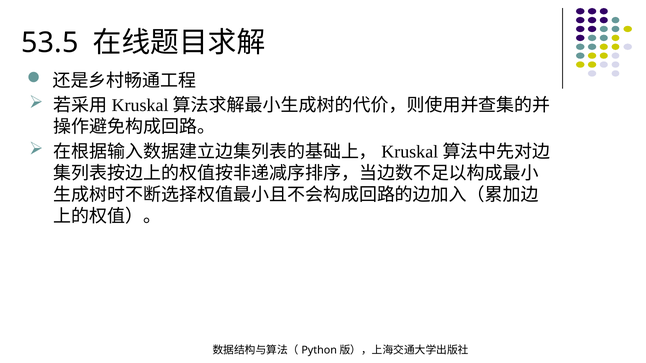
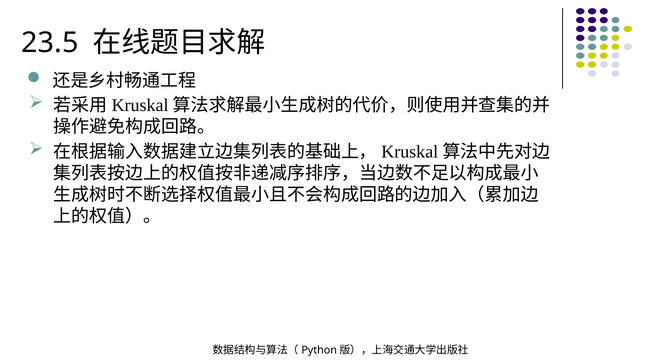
53.5: 53.5 -> 23.5
